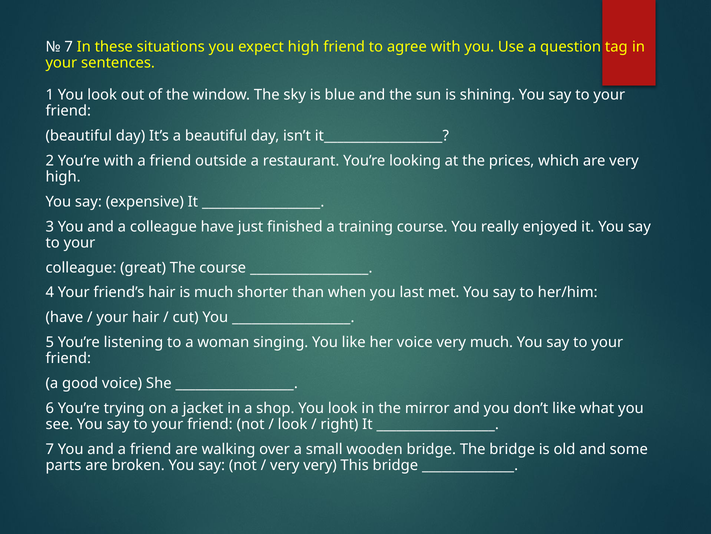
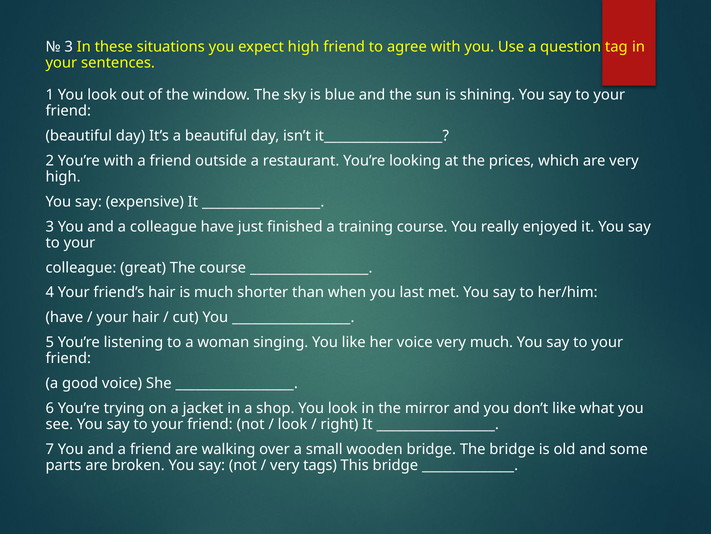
7 at (69, 47): 7 -> 3
very very: very -> tags
